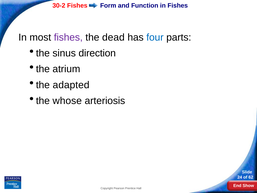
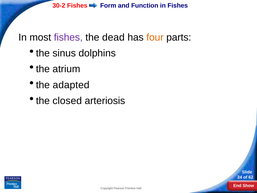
four colour: blue -> orange
direction: direction -> dolphins
whose: whose -> closed
